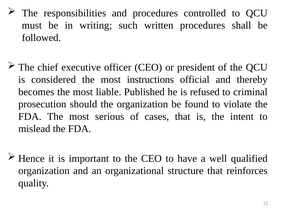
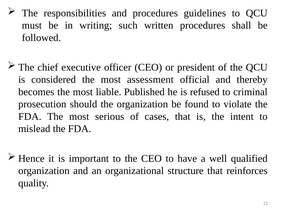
controlled: controlled -> guidelines
instructions: instructions -> assessment
